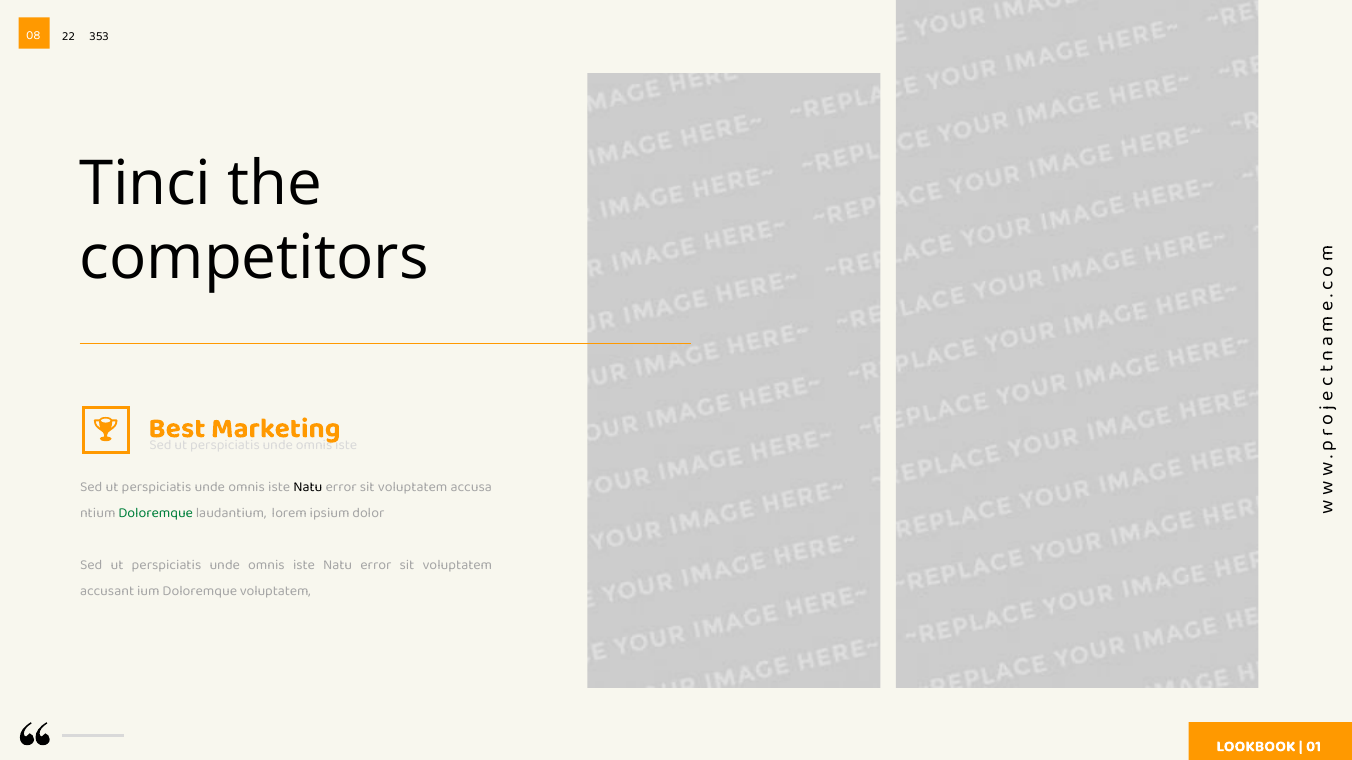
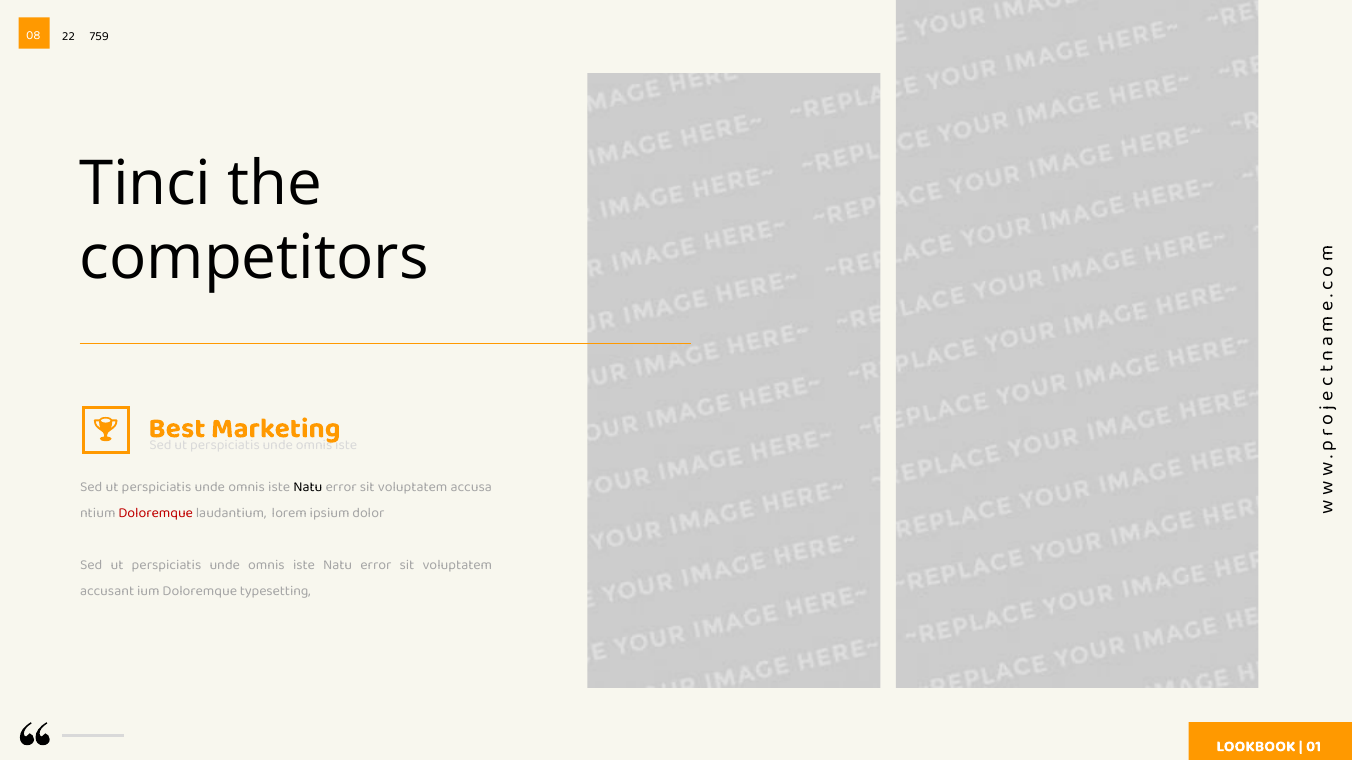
353: 353 -> 759
Doloremque at (156, 513) colour: green -> red
Doloremque voluptatem: voluptatem -> typesetting
